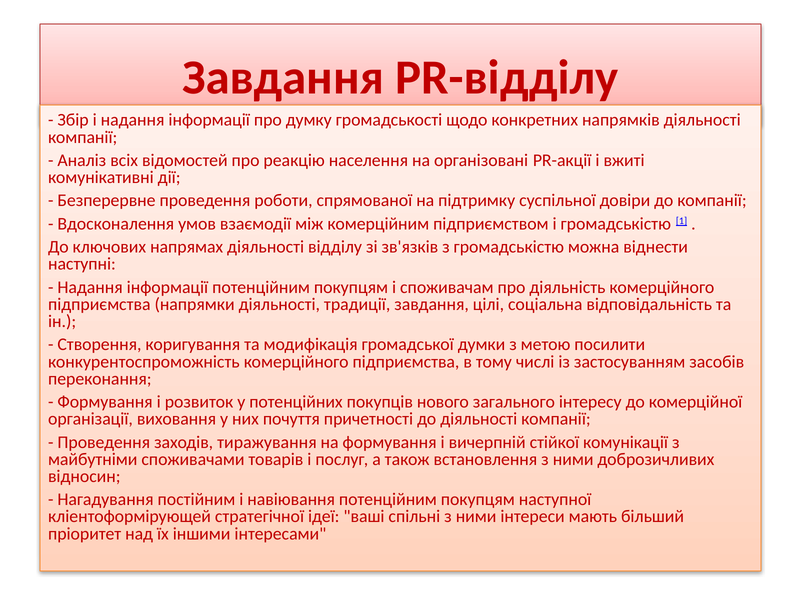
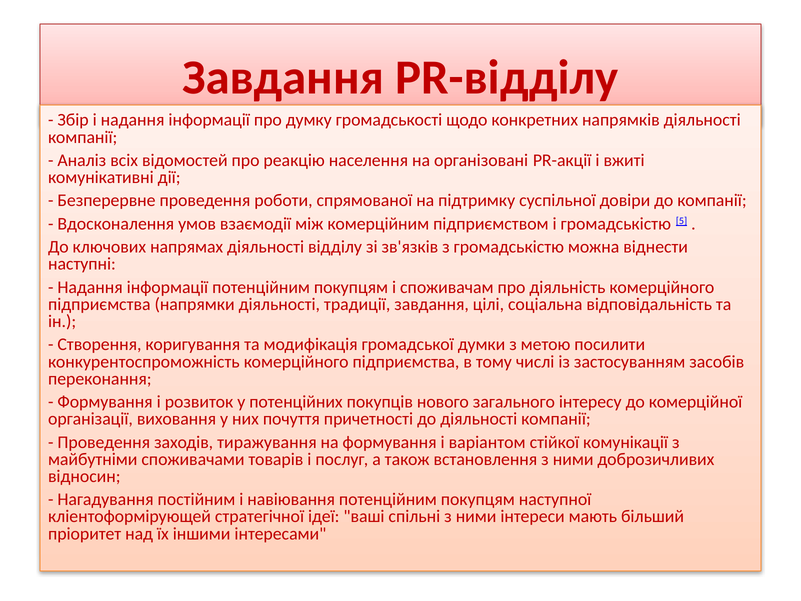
1: 1 -> 5
вичерпній: вичерпній -> варіантом
